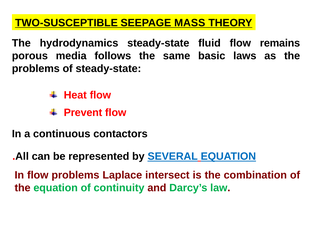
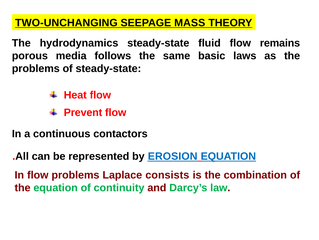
TWO-SUSCEPTIBLE: TWO-SUSCEPTIBLE -> TWO-UNCHANGING
SEVERAL: SEVERAL -> EROSION
intersect: intersect -> consists
